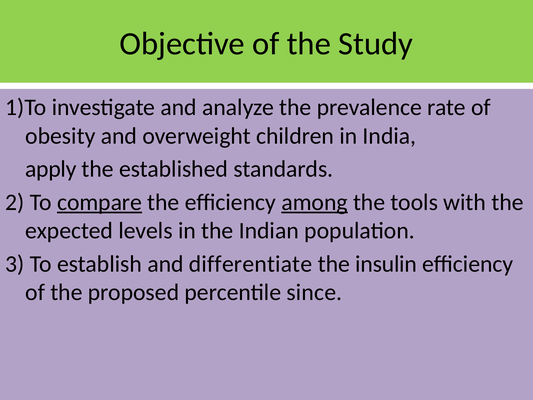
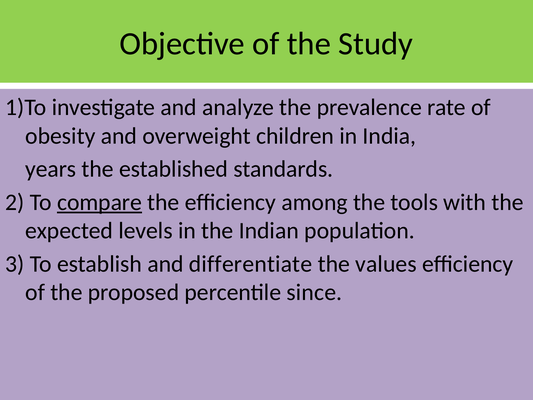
apply: apply -> years
among underline: present -> none
insulin: insulin -> values
